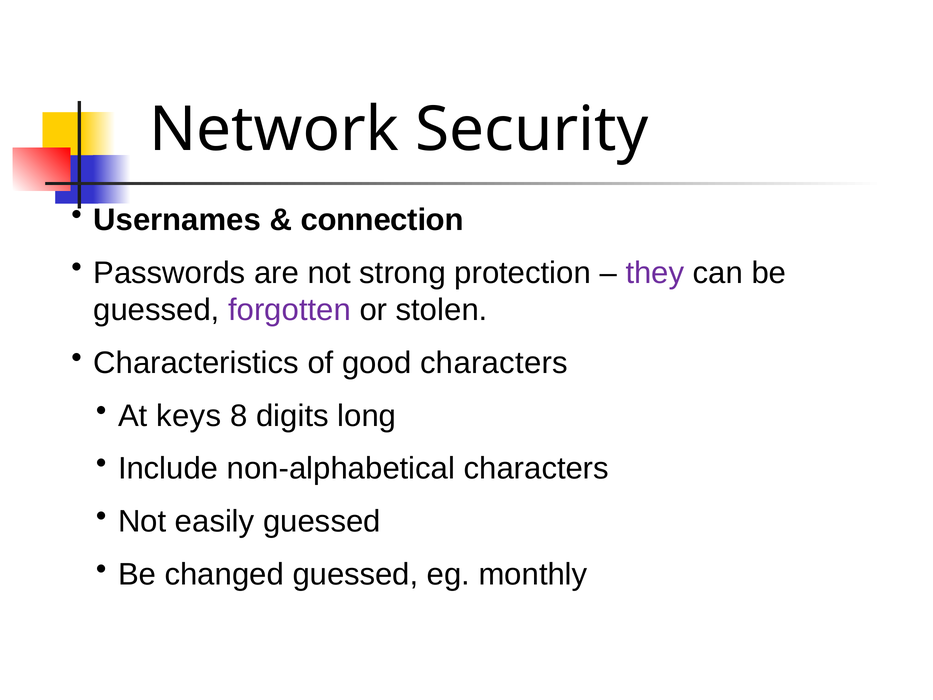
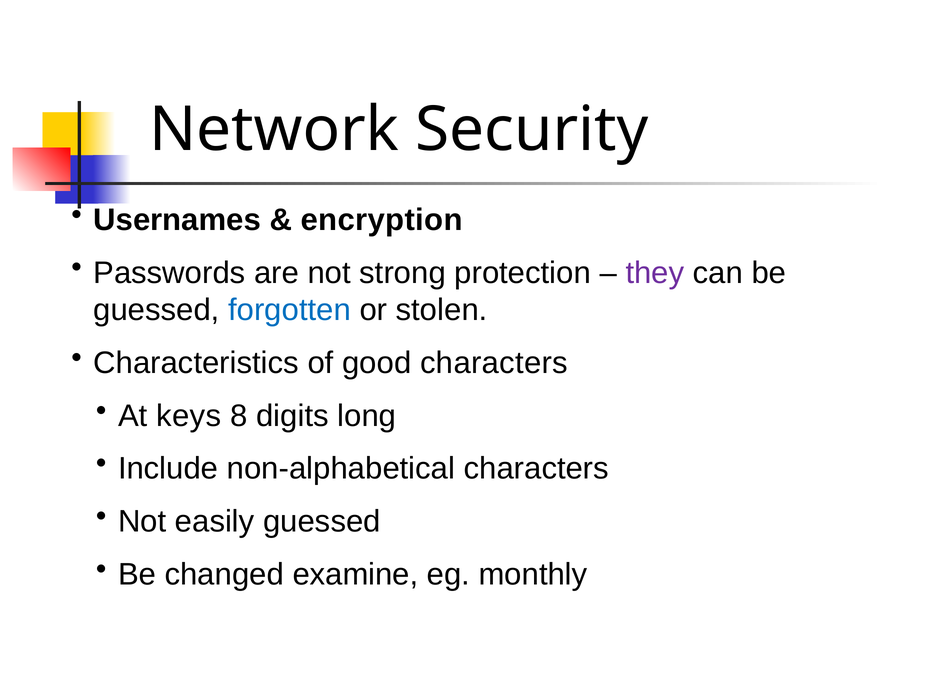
connection: connection -> encryption
forgotten colour: purple -> blue
changed guessed: guessed -> examine
